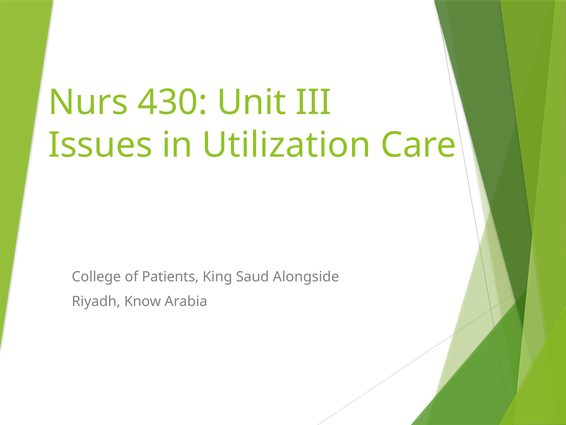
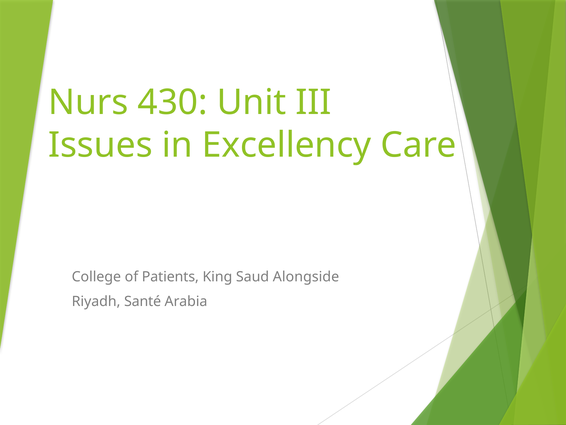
Utilization: Utilization -> Excellency
Know: Know -> Santé
